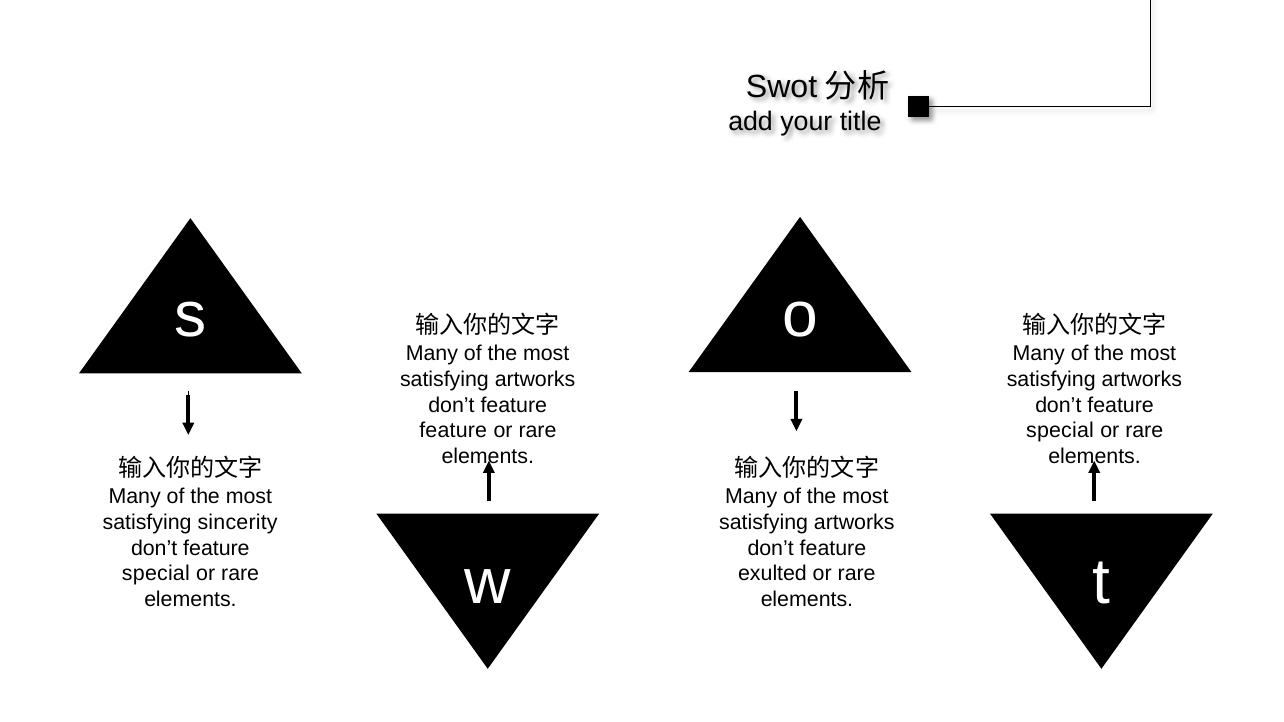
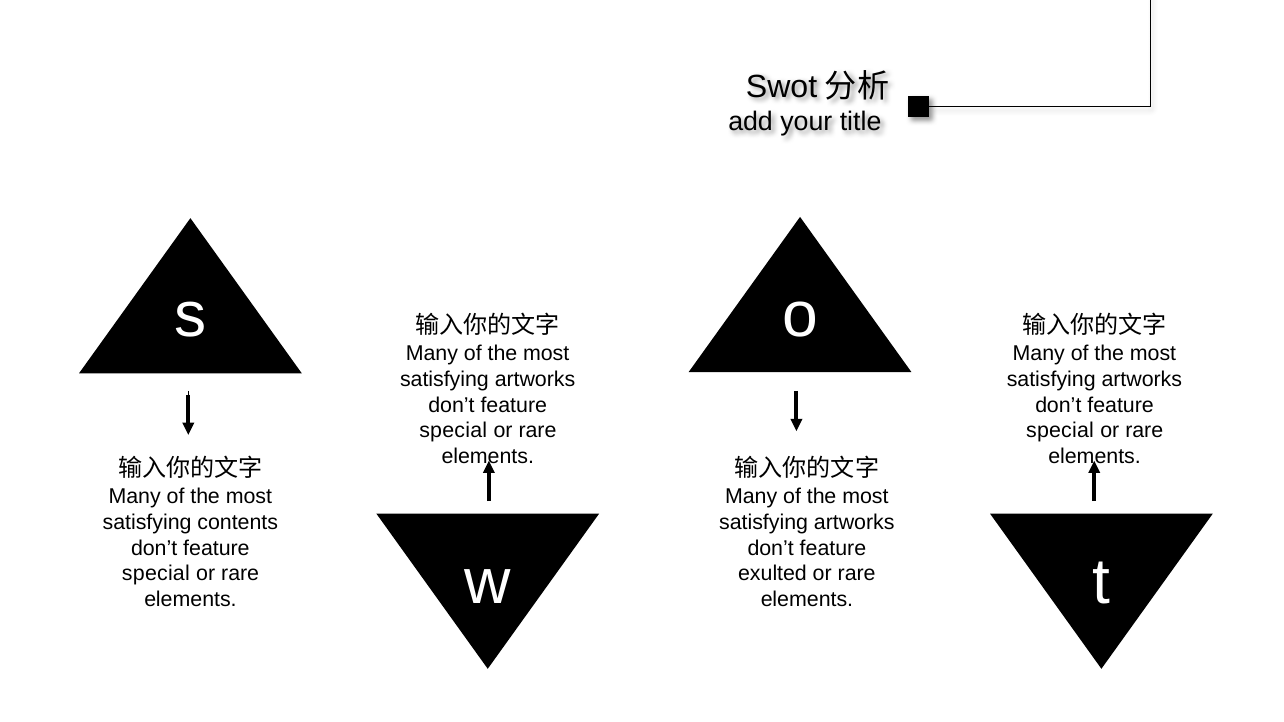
feature at (453, 431): feature -> special
sincerity: sincerity -> contents
